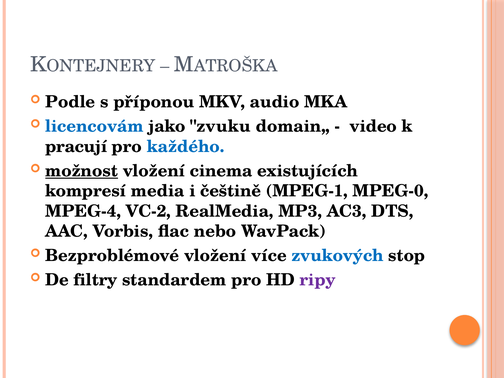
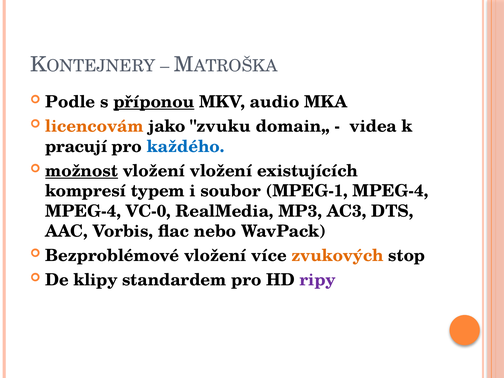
příponou underline: none -> present
licencovám colour: blue -> orange
video: video -> videa
vložení cinema: cinema -> vložení
media: media -> typem
češtině: češtině -> soubor
MPEG-1 MPEG-0: MPEG-0 -> MPEG-4
VC-2: VC-2 -> VC-0
zvukových colour: blue -> orange
filtry: filtry -> klipy
